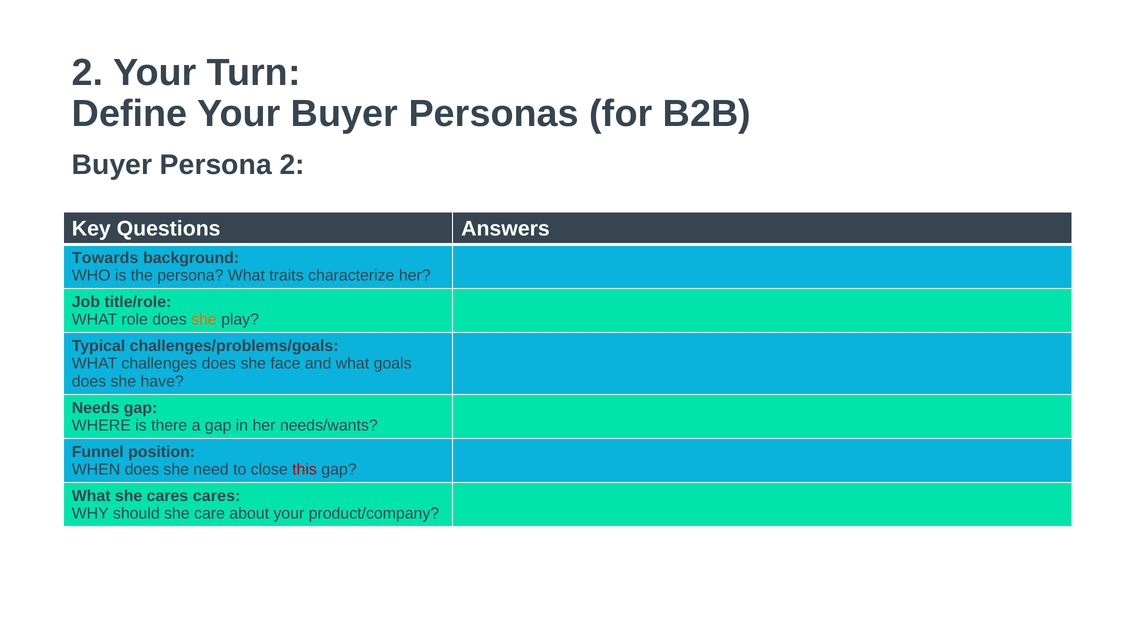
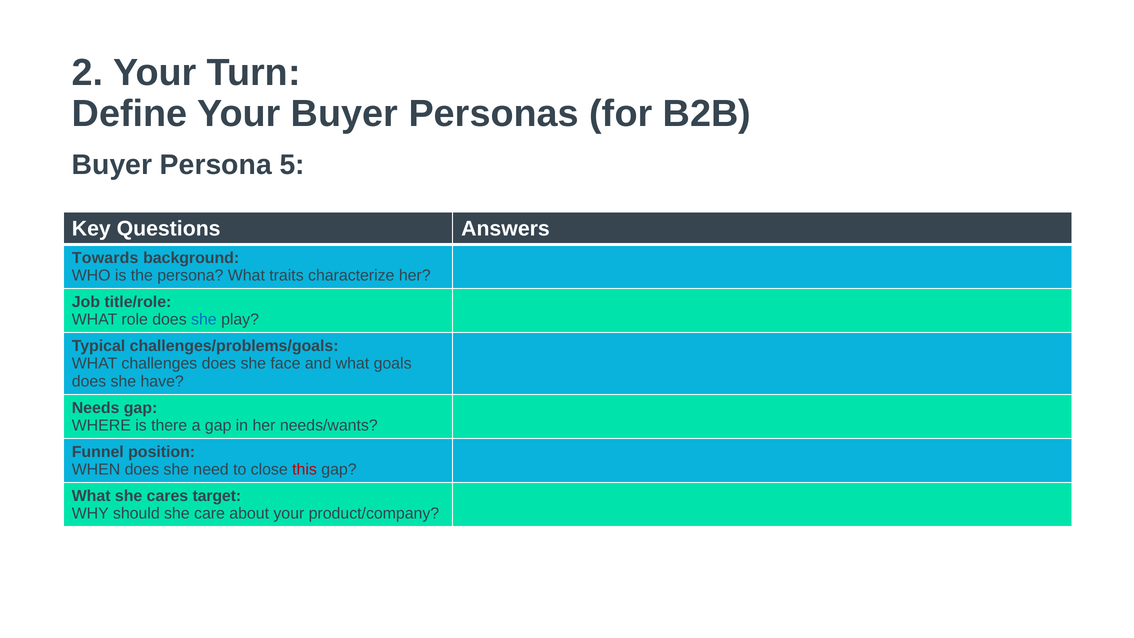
Persona 2: 2 -> 5
she at (204, 320) colour: orange -> blue
cares cares: cares -> target
